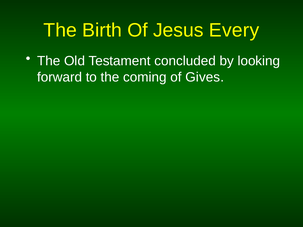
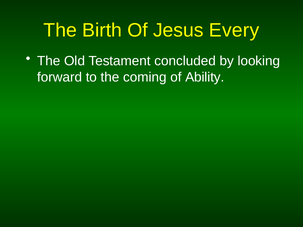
Gives: Gives -> Ability
